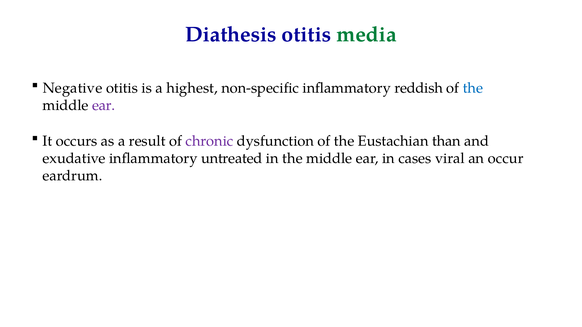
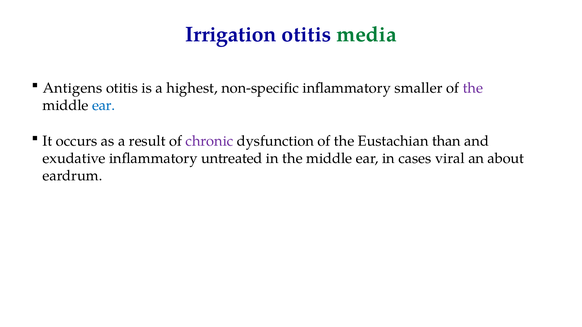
Diathesis: Diathesis -> Irrigation
Negative: Negative -> Antigens
reddish: reddish -> smaller
the at (473, 88) colour: blue -> purple
ear at (104, 106) colour: purple -> blue
occur: occur -> about
